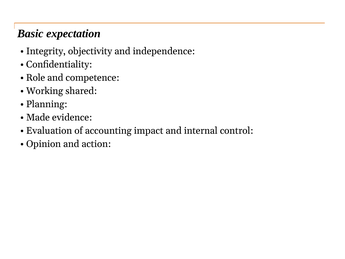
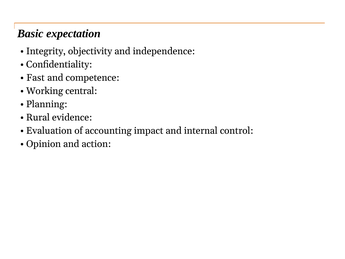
Role: Role -> Fast
shared: shared -> central
Made: Made -> Rural
